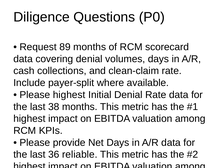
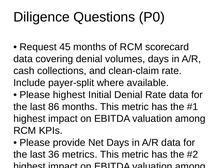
89: 89 -> 45
38: 38 -> 86
reliable: reliable -> metrics
